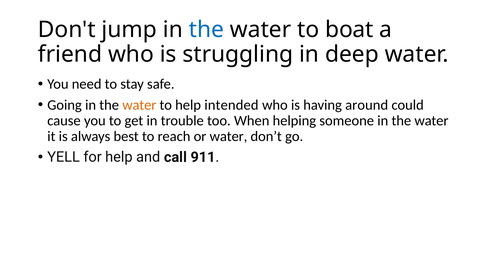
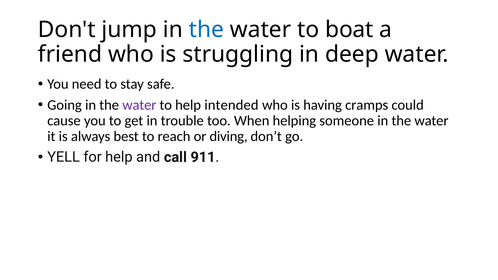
water at (139, 105) colour: orange -> purple
around: around -> cramps
or water: water -> diving
